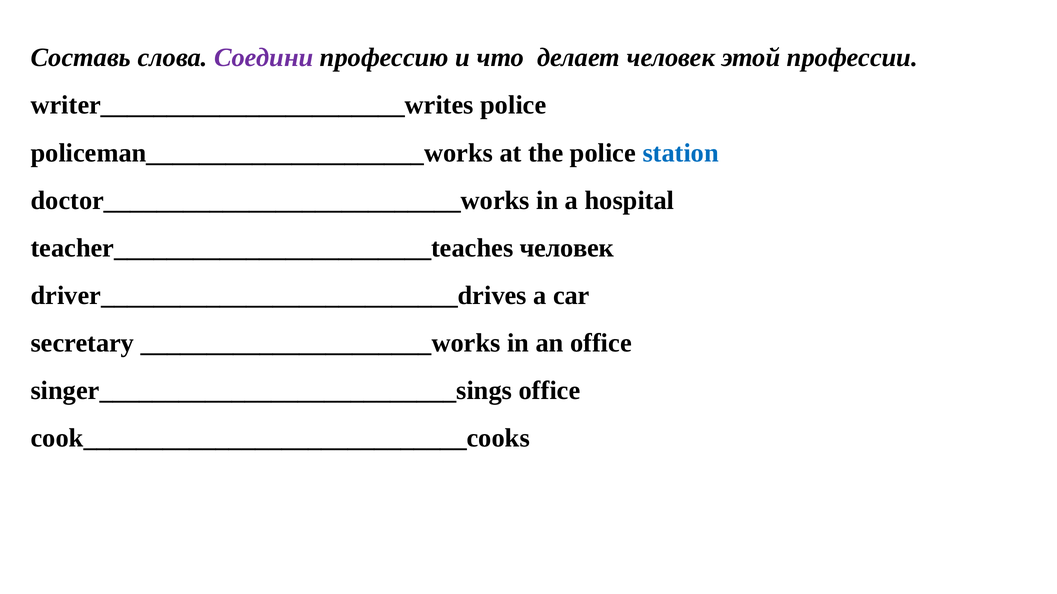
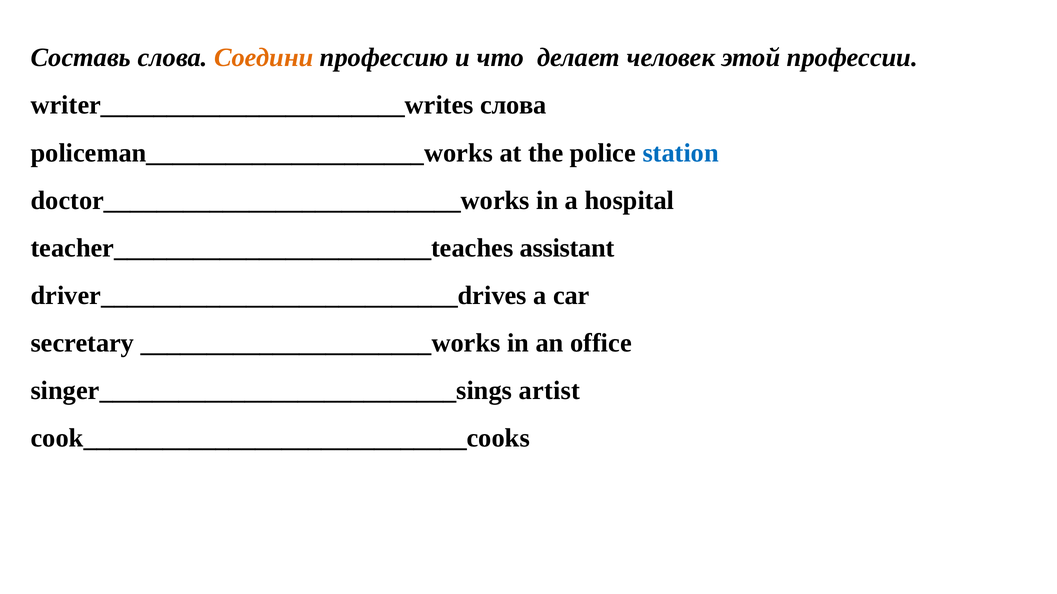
Соедини colour: purple -> orange
writer_______________________writes police: police -> слова
teacher________________________teaches человек: человек -> assistant
singer___________________________sings office: office -> artist
